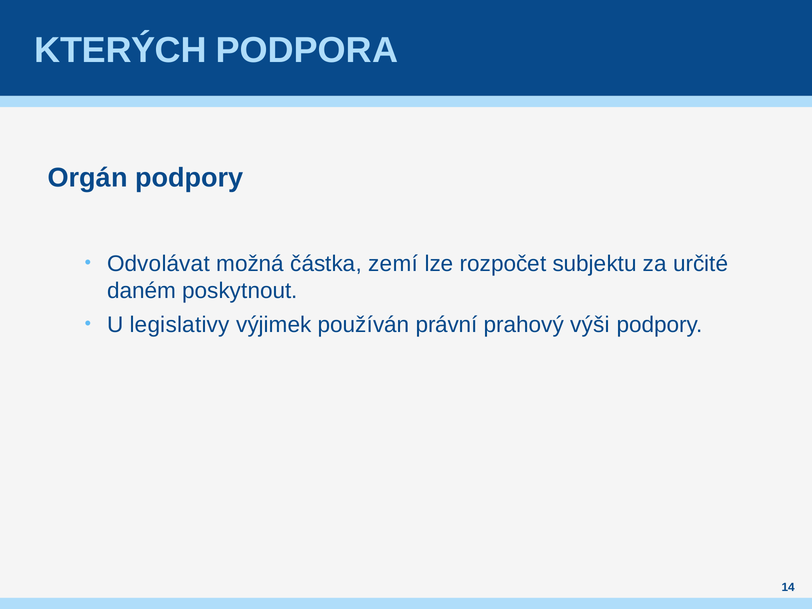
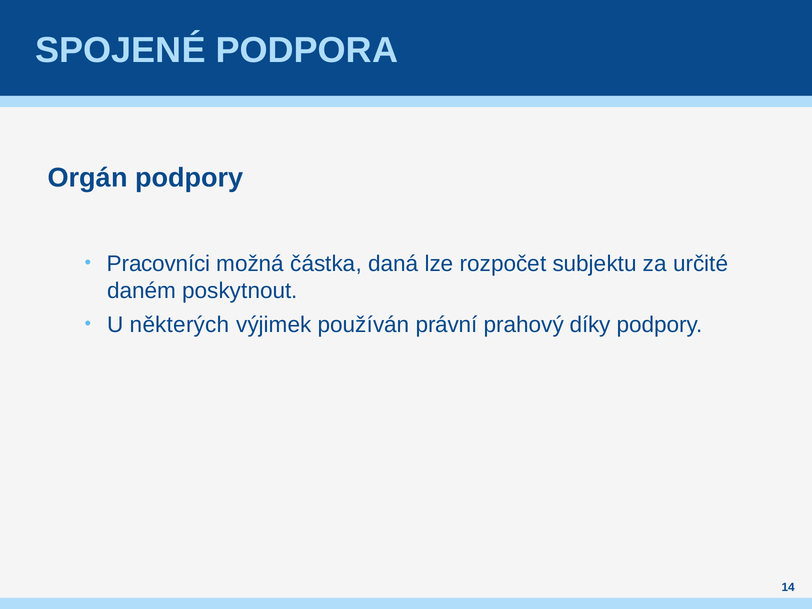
KTERÝCH: KTERÝCH -> SPOJENÉ
Odvolávat: Odvolávat -> Pracovníci
zemí: zemí -> daná
legislativy: legislativy -> některých
výši: výši -> díky
